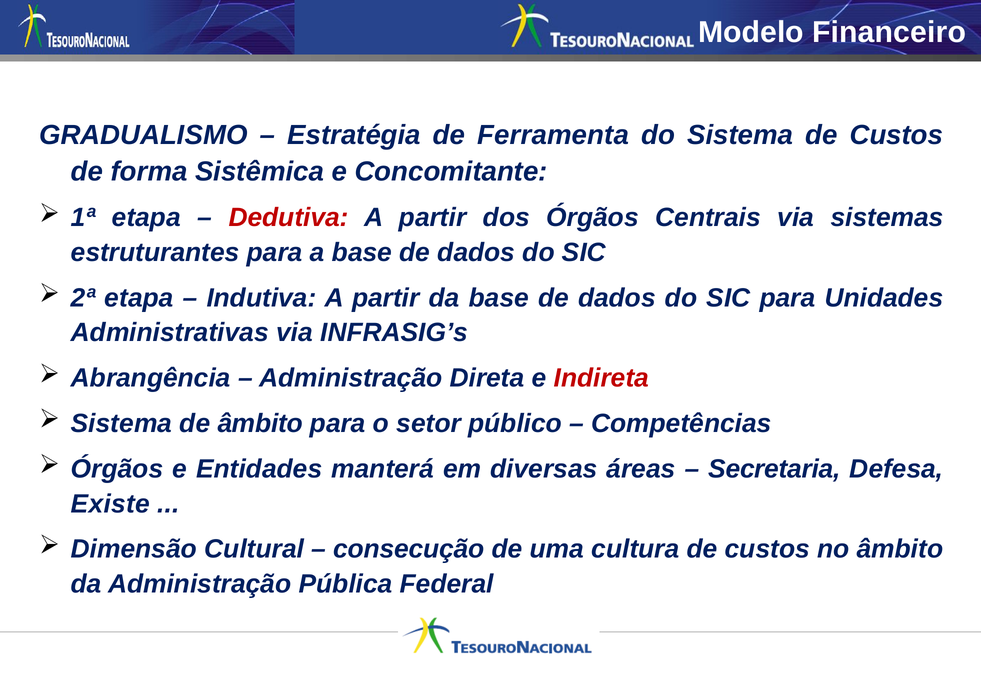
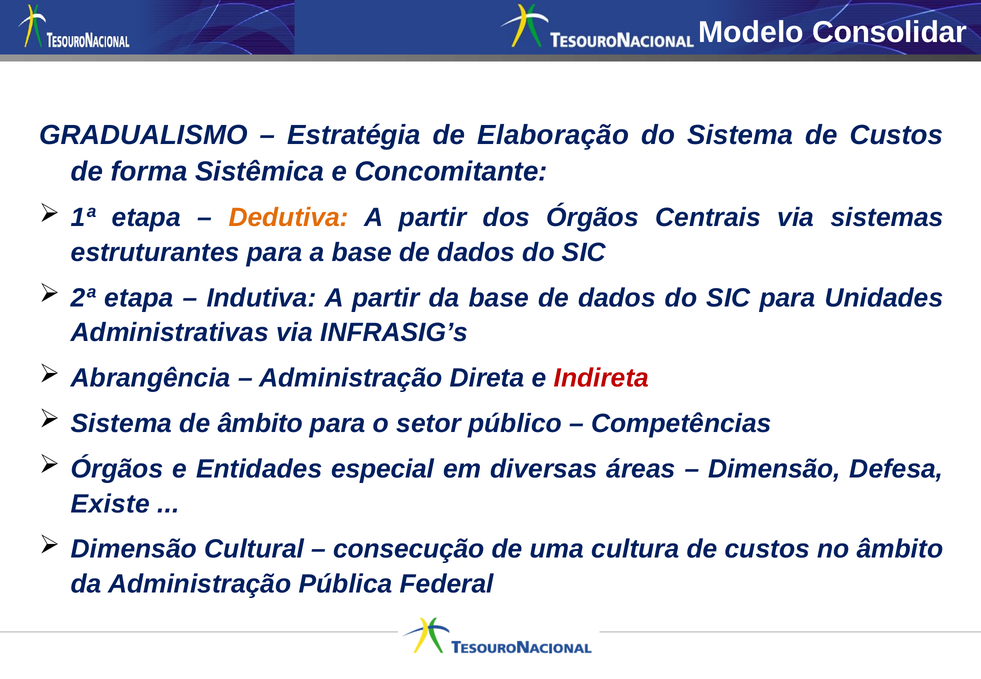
Financeiro: Financeiro -> Consolidar
Ferramenta: Ferramenta -> Elaboração
Dedutiva colour: red -> orange
manterá: manterá -> especial
Secretaria at (774, 469): Secretaria -> Dimensão
